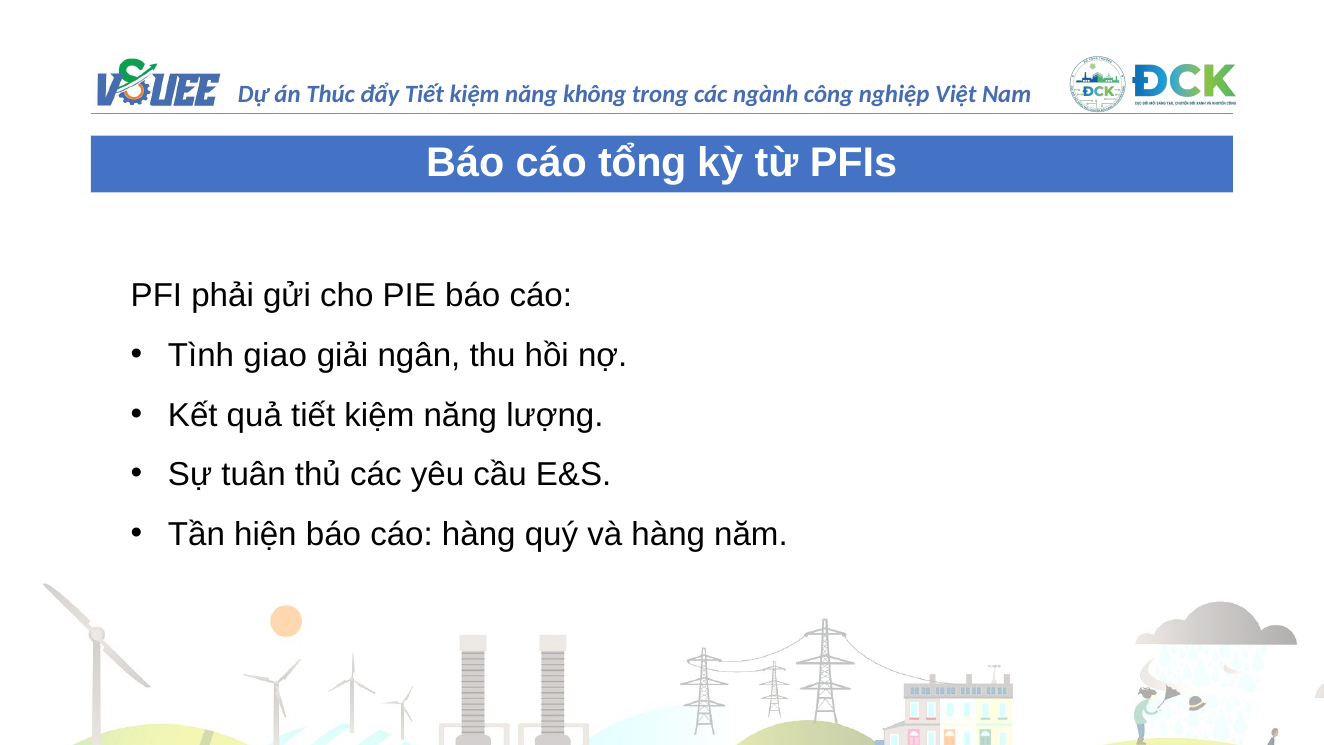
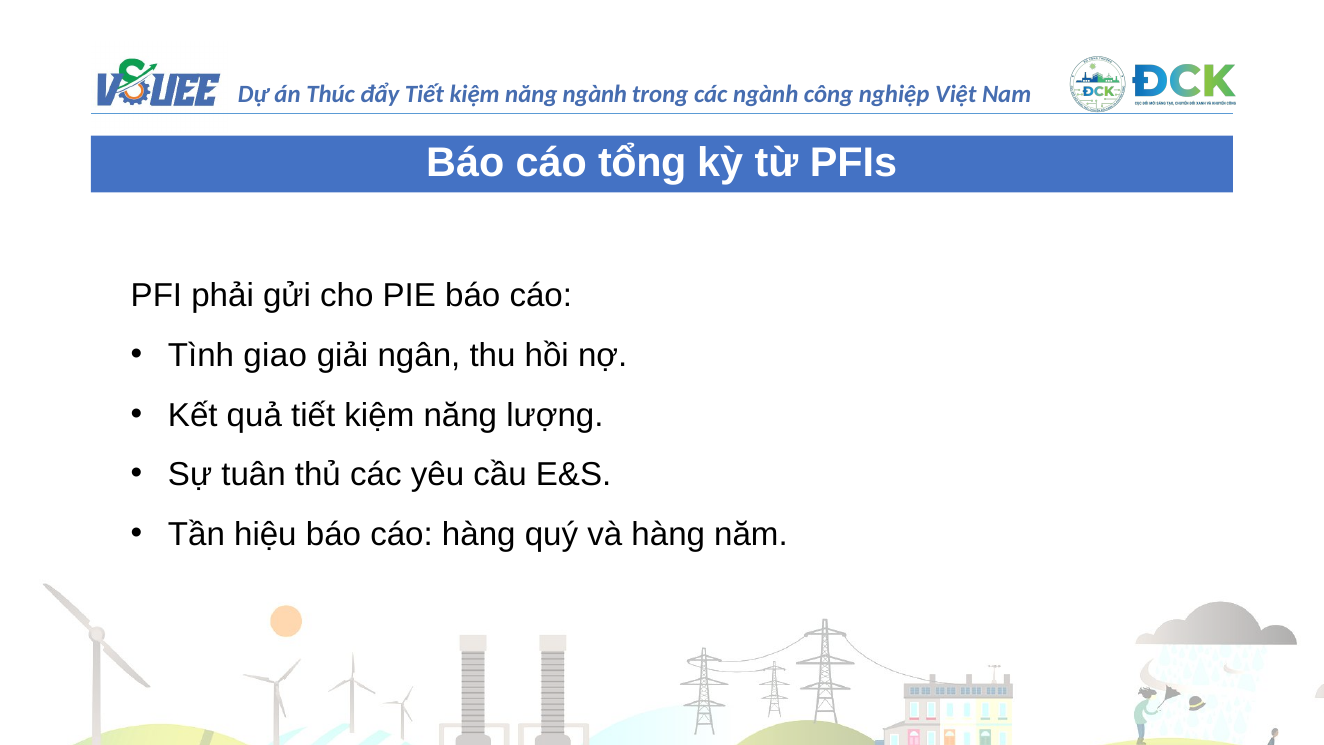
năng không: không -> ngành
hiện: hiện -> hiệu
